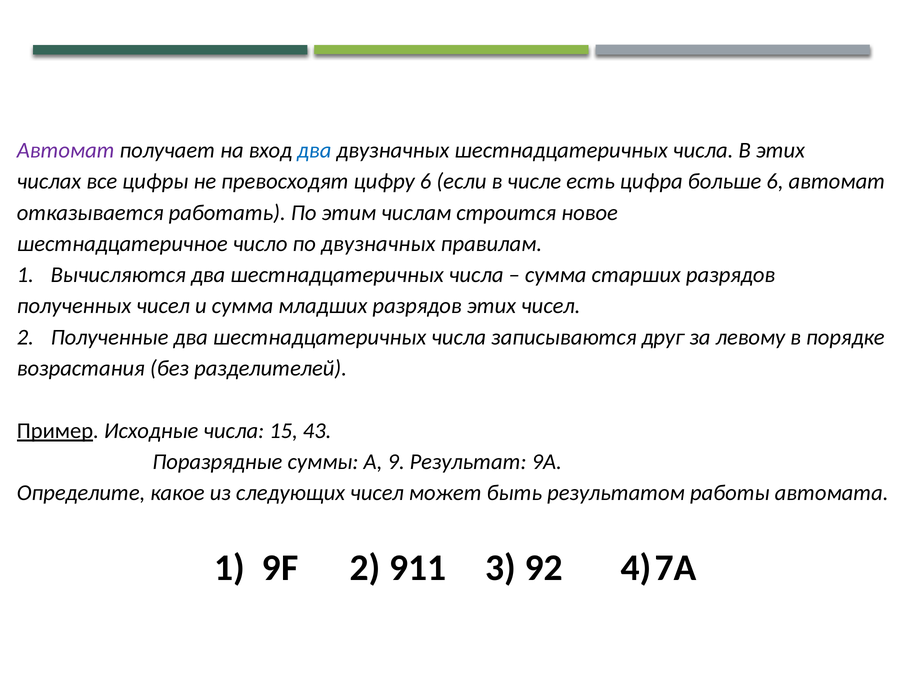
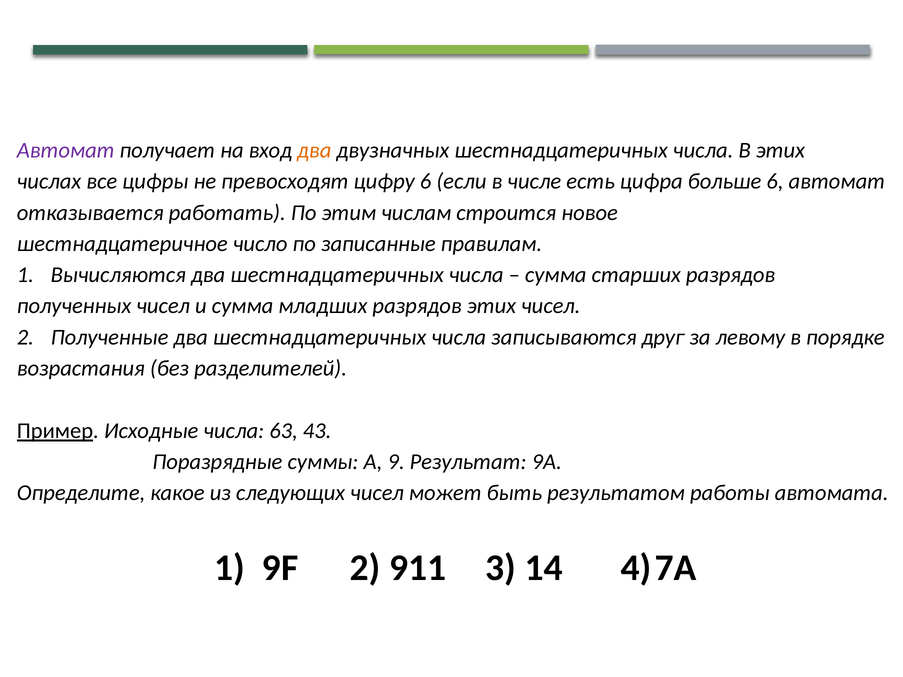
два at (314, 150) colour: blue -> orange
по двузначных: двузначных -> записанные
15: 15 -> 63
92: 92 -> 14
